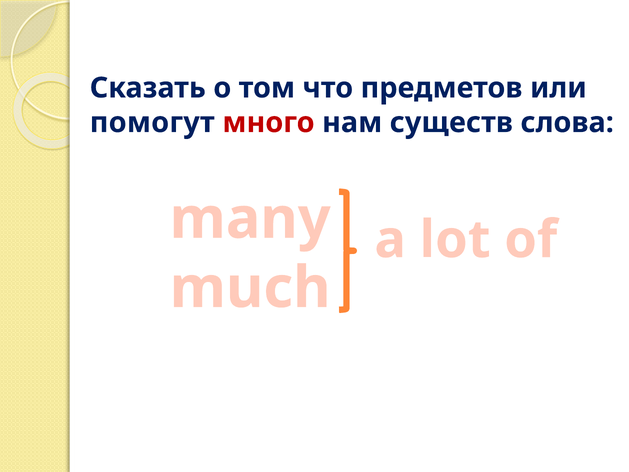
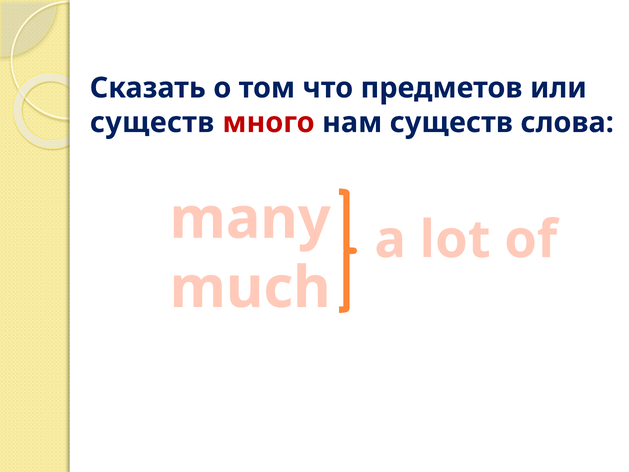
помогут at (152, 123): помогут -> существ
